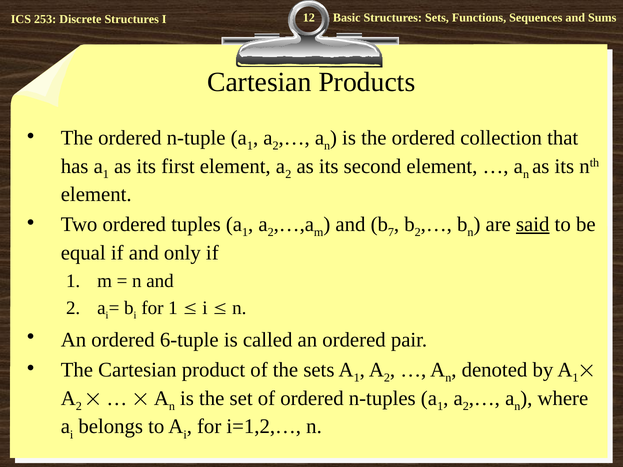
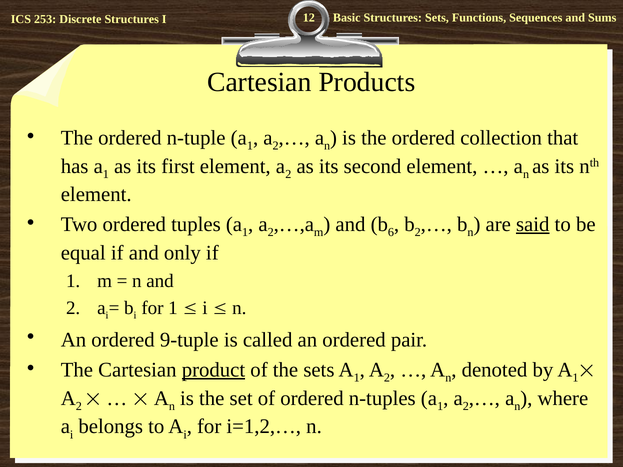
7: 7 -> 6
6-tuple: 6-tuple -> 9-tuple
product underline: none -> present
